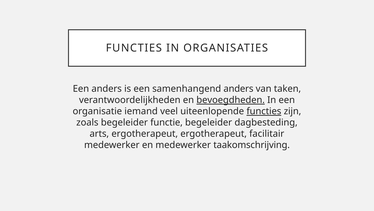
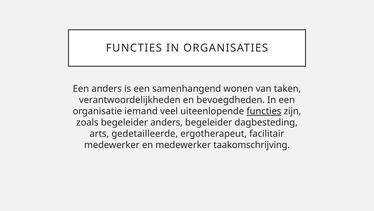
samenhangend anders: anders -> wonen
bevoegdheden underline: present -> none
begeleider functie: functie -> anders
arts ergotherapeut: ergotherapeut -> gedetailleerde
